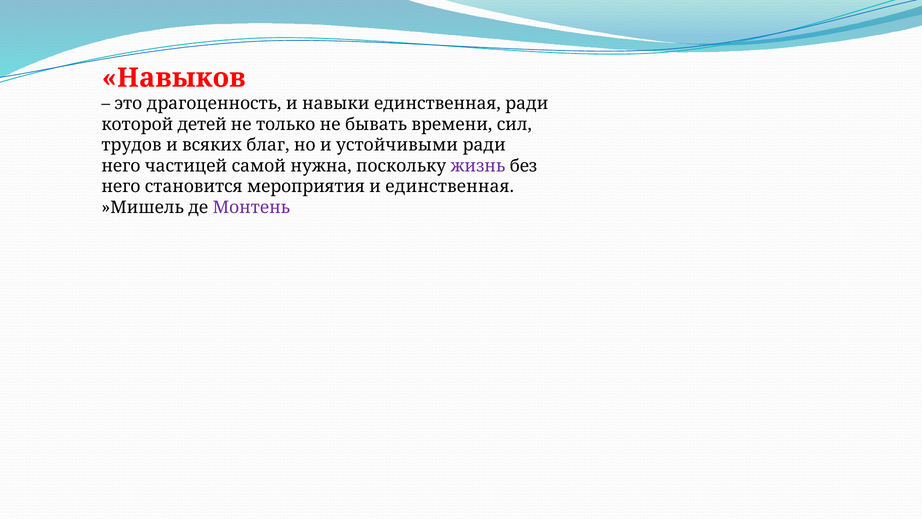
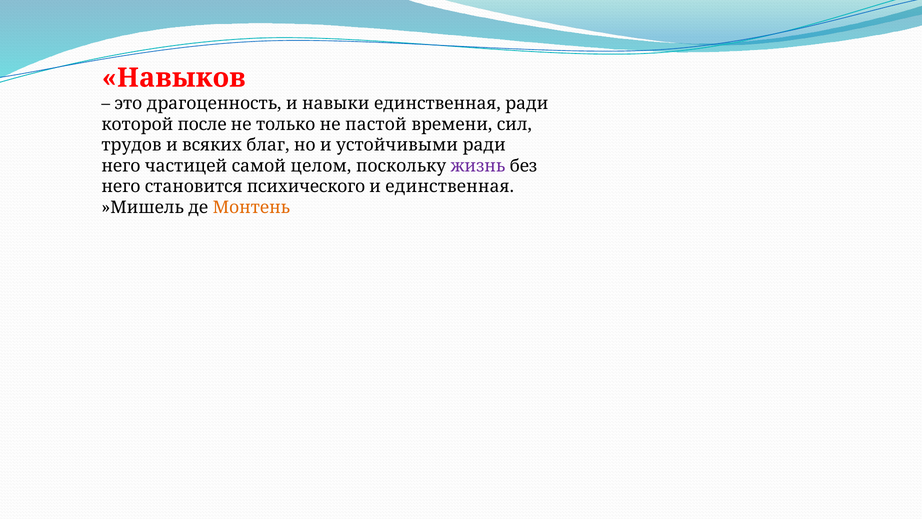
детей: детей -> после
бывать: бывать -> пастой
нужна: нужна -> целом
мероприятия: мероприятия -> психического
Монтень colour: purple -> orange
